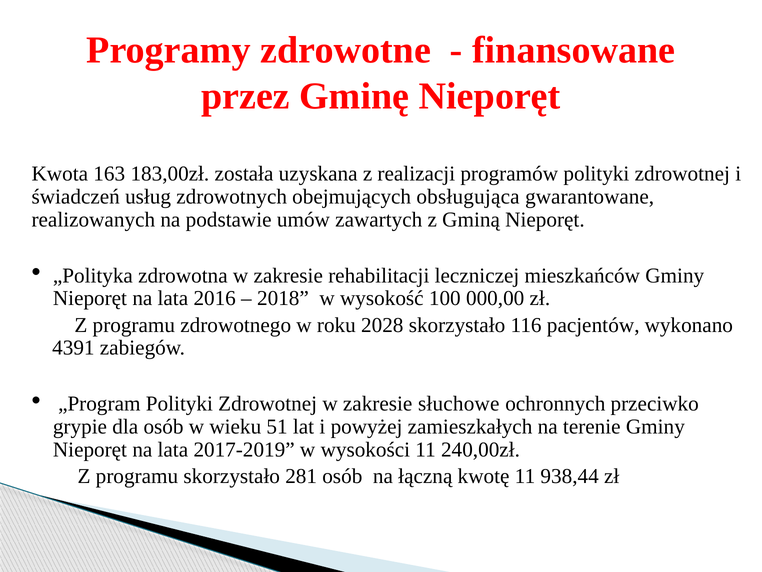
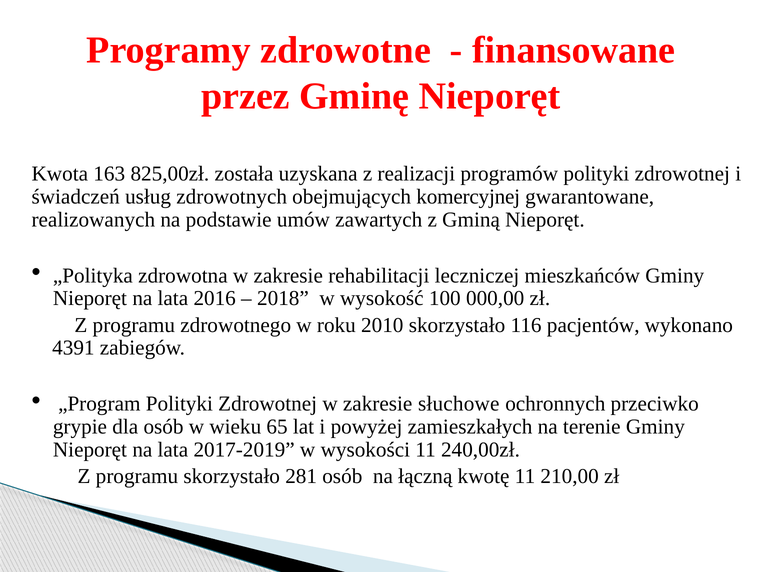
183,00zł: 183,00zł -> 825,00zł
obsługująca: obsługująca -> komercyjnej
2028: 2028 -> 2010
51: 51 -> 65
938,44: 938,44 -> 210,00
